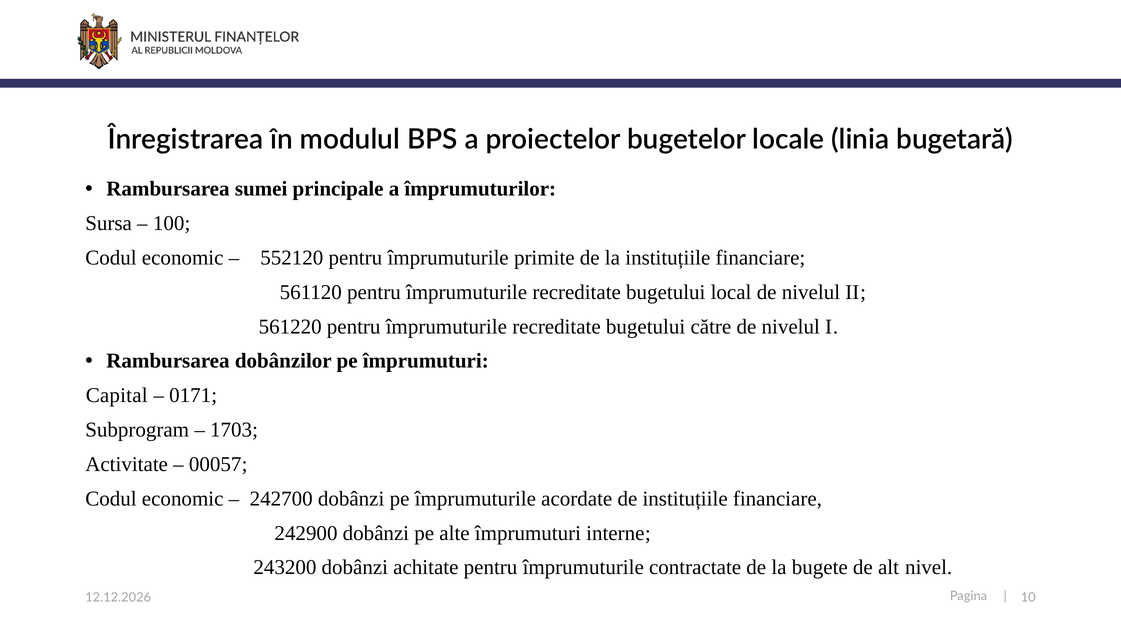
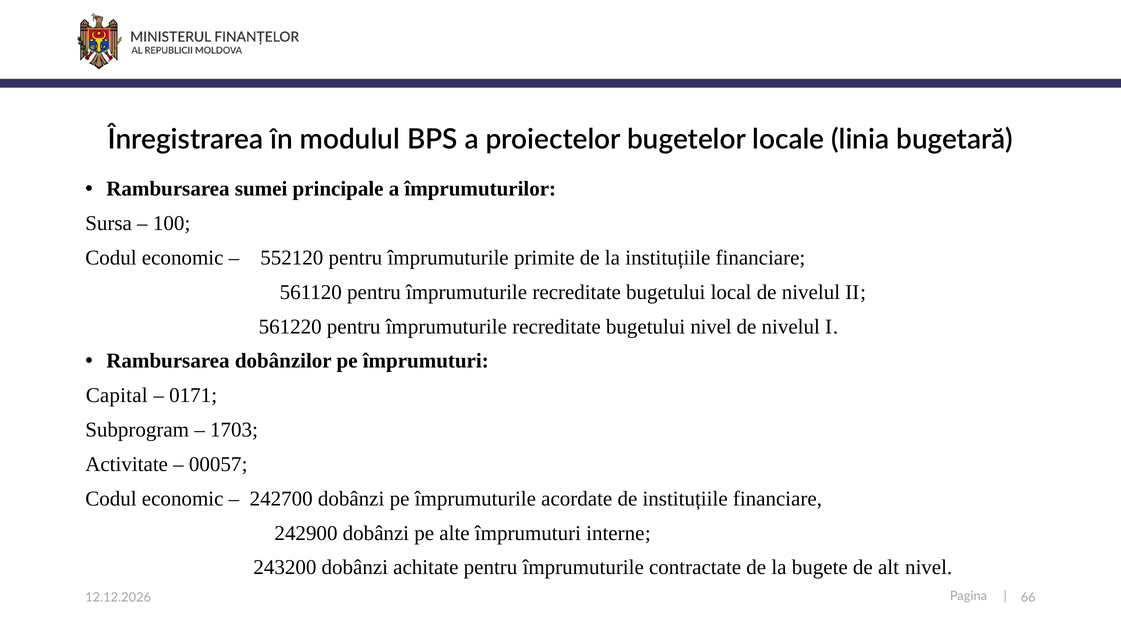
bugetului către: către -> nivel
10: 10 -> 66
